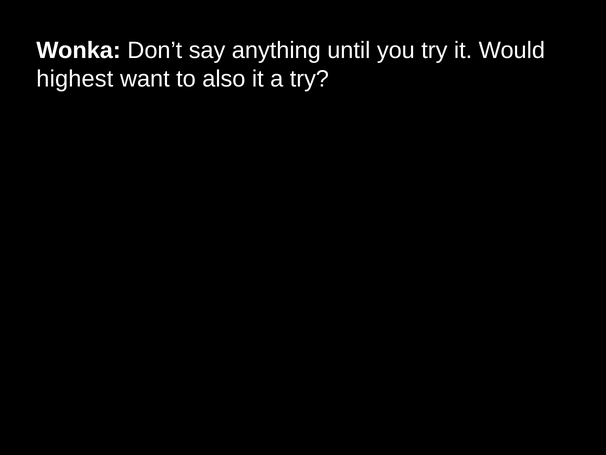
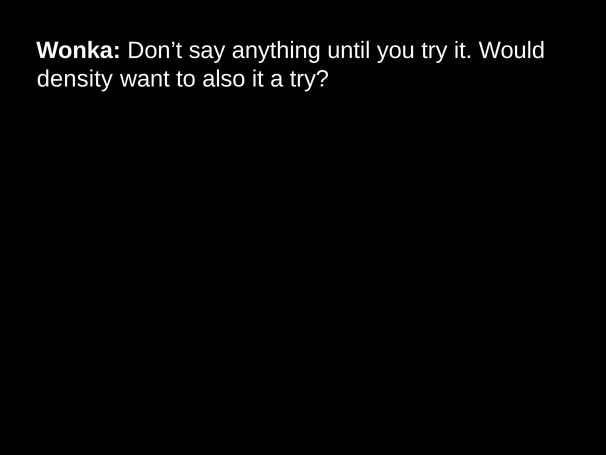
highest: highest -> density
